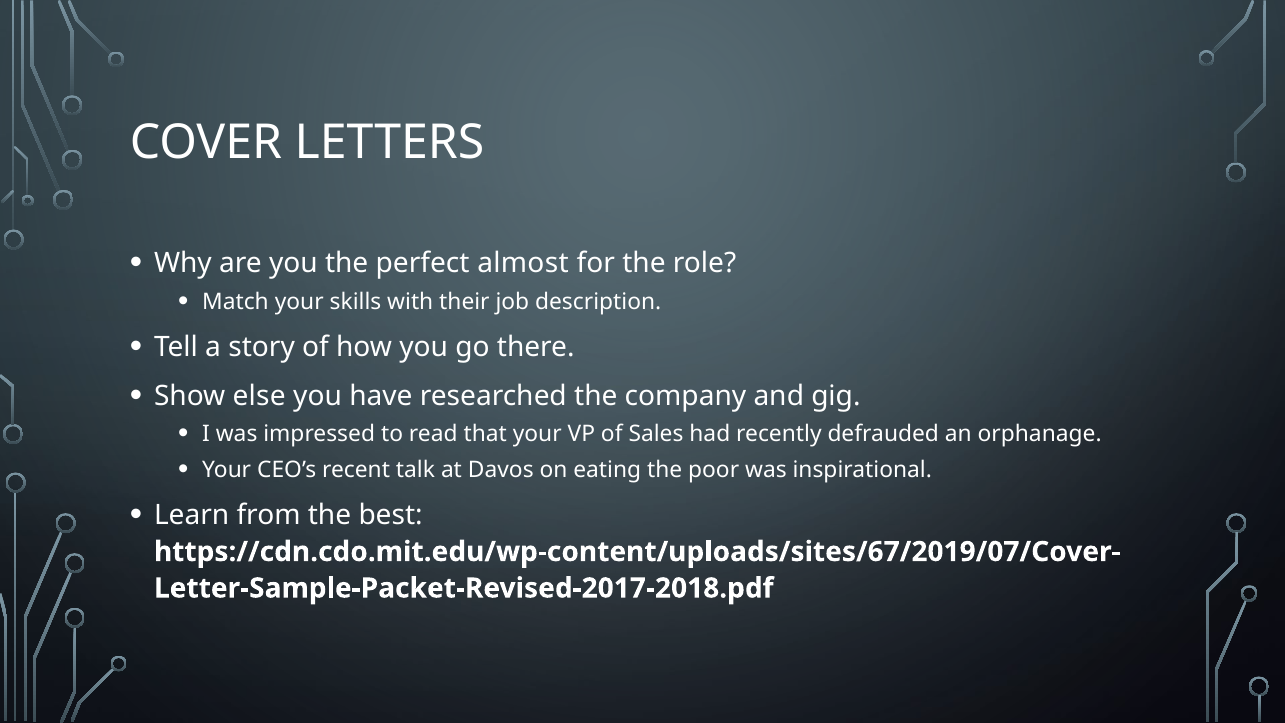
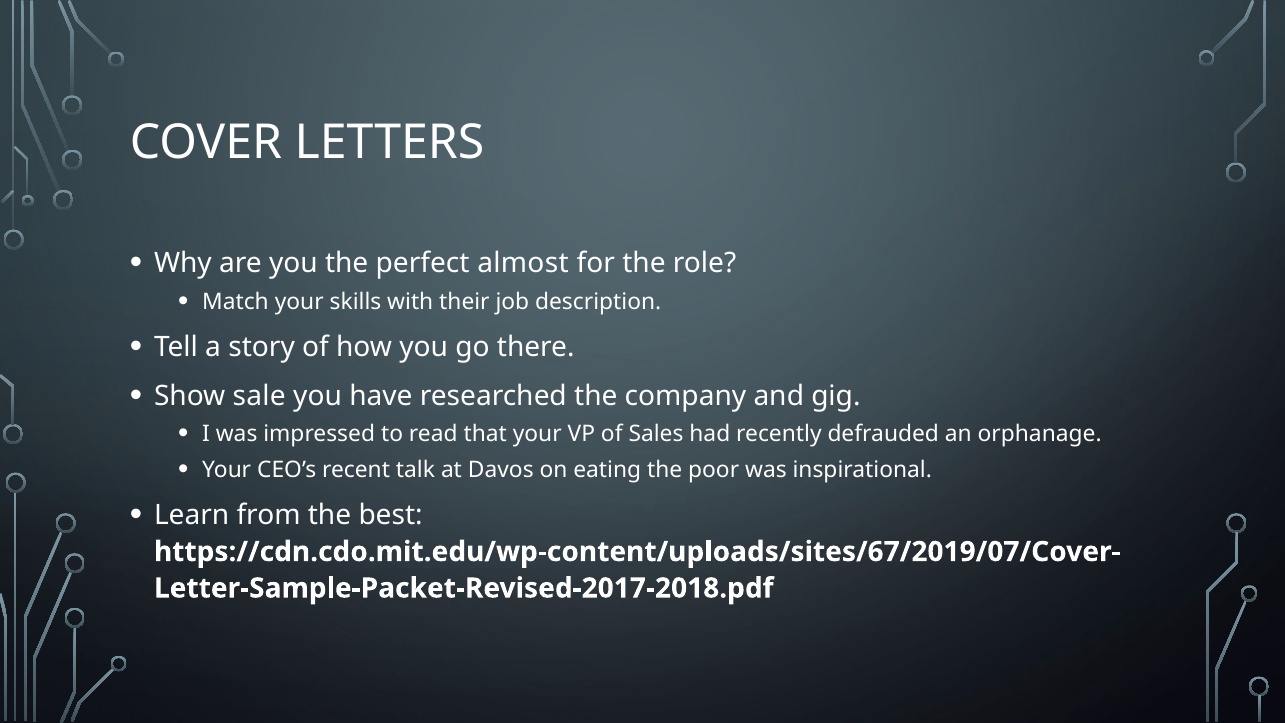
else: else -> sale
